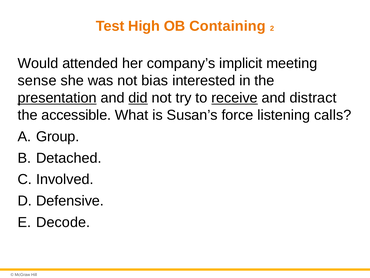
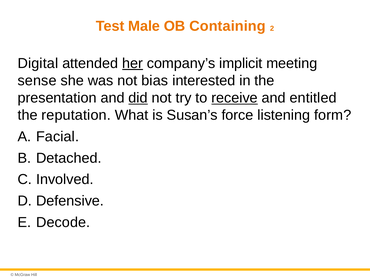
High: High -> Male
Would: Would -> Digital
her underline: none -> present
presentation underline: present -> none
distract: distract -> entitled
accessible: accessible -> reputation
calls: calls -> form
Group: Group -> Facial
